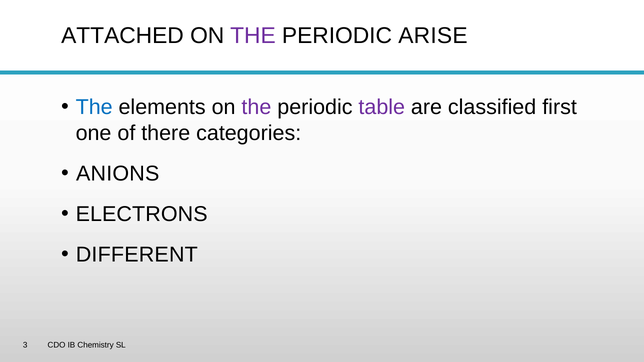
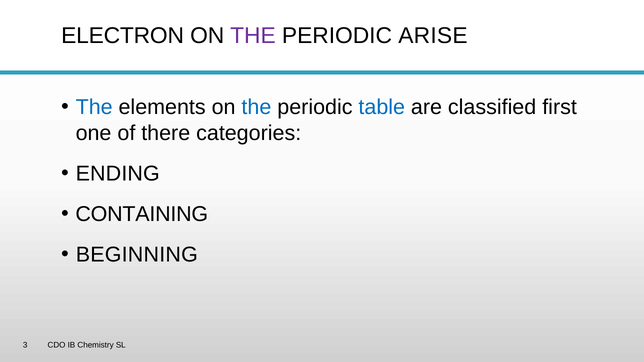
ATTACHED: ATTACHED -> ELECTRON
the at (256, 107) colour: purple -> blue
table colour: purple -> blue
ANIONS: ANIONS -> ENDING
ELECTRONS: ELECTRONS -> CONTAINING
DIFFERENT: DIFFERENT -> BEGINNING
